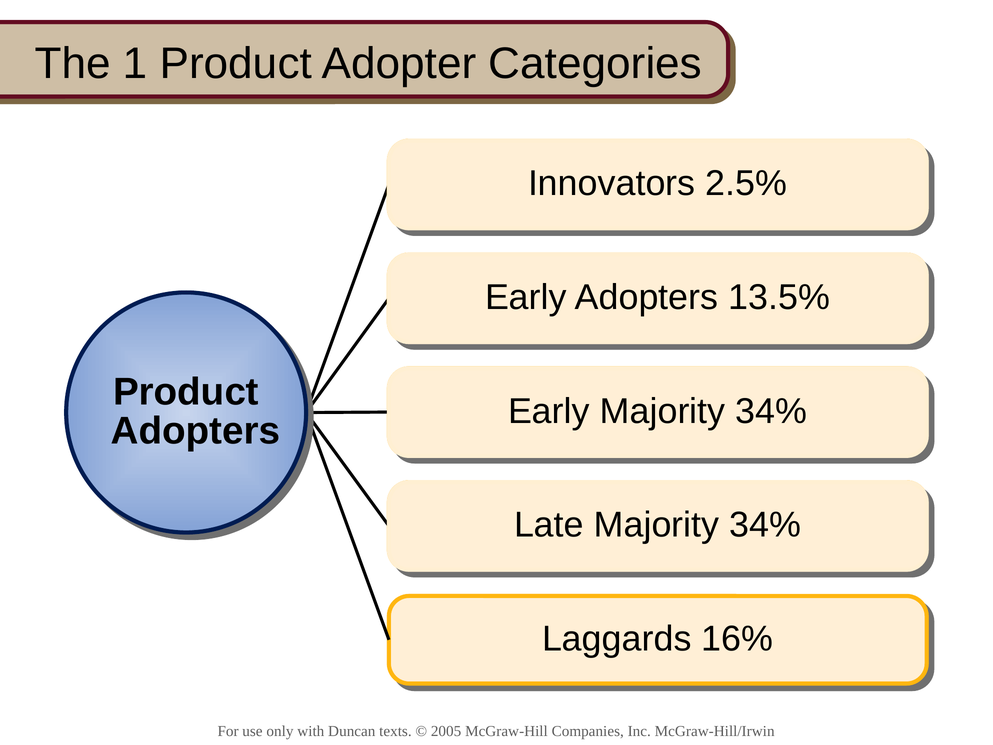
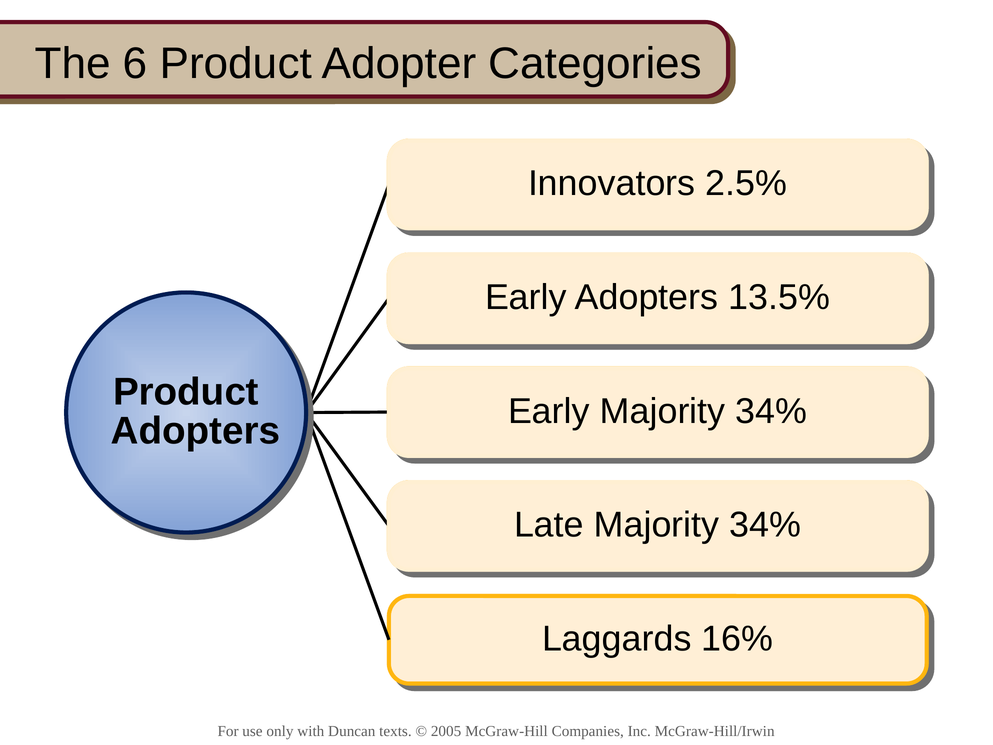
1: 1 -> 6
